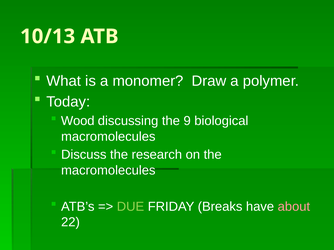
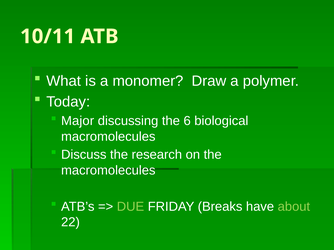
10/13: 10/13 -> 10/11
Wood: Wood -> Major
9: 9 -> 6
about colour: pink -> light green
